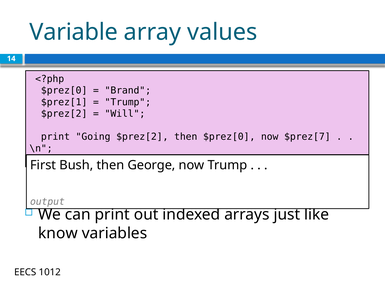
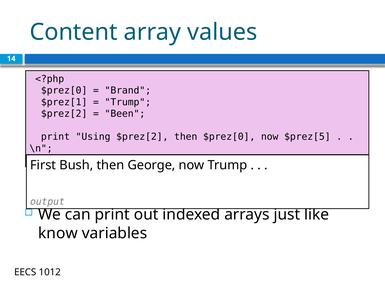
Variable: Variable -> Content
Will: Will -> Been
Going: Going -> Using
$prez[7: $prez[7 -> $prez[5
